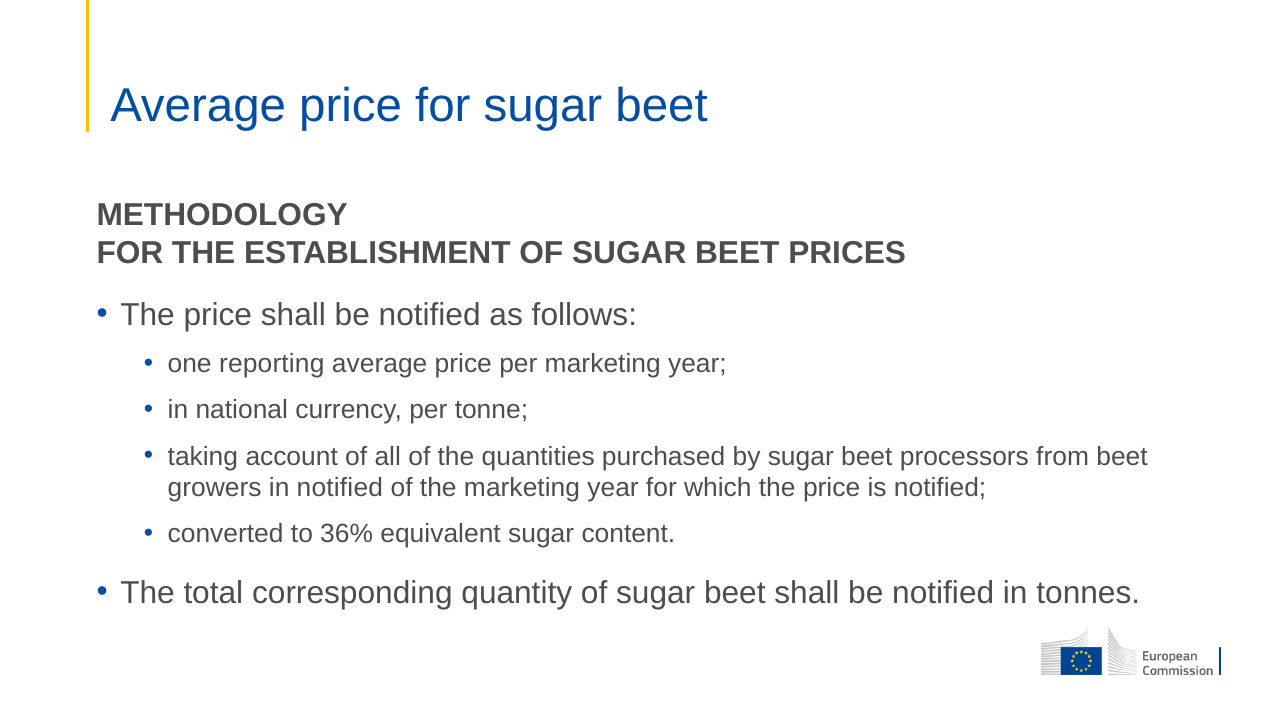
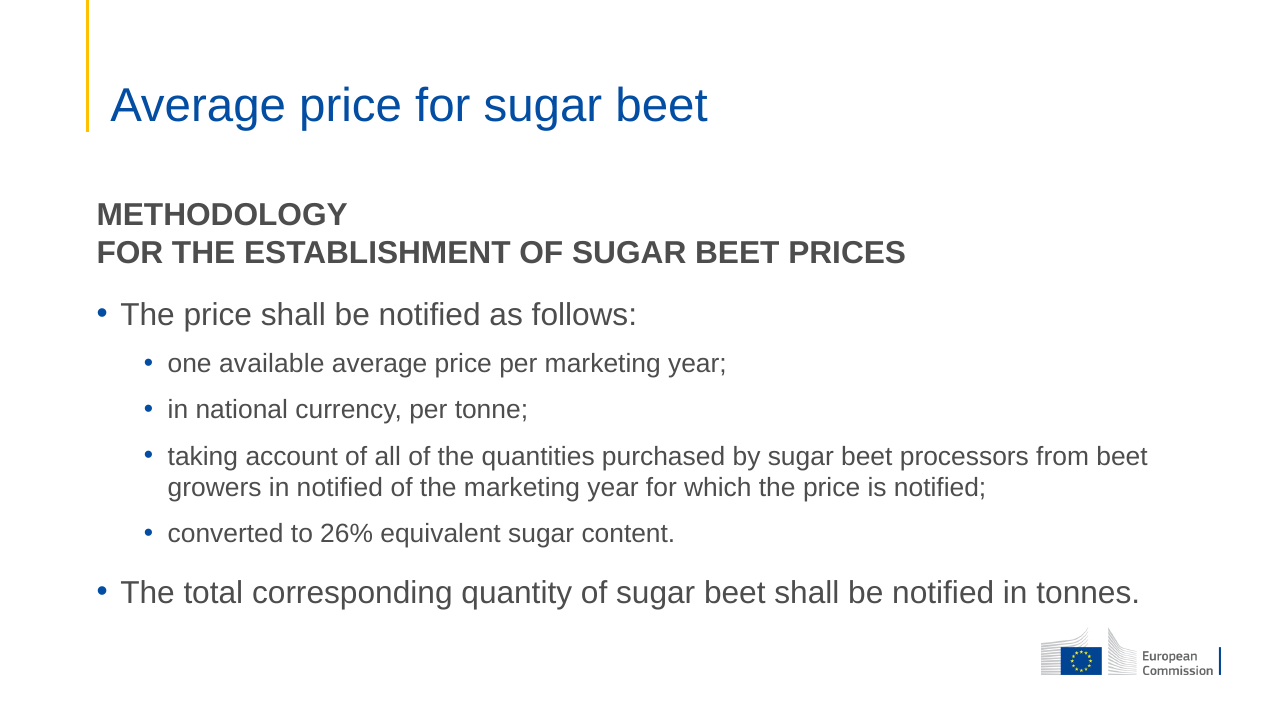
reporting: reporting -> available
36%: 36% -> 26%
